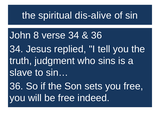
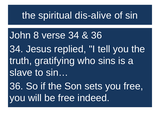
judgment: judgment -> gratifying
